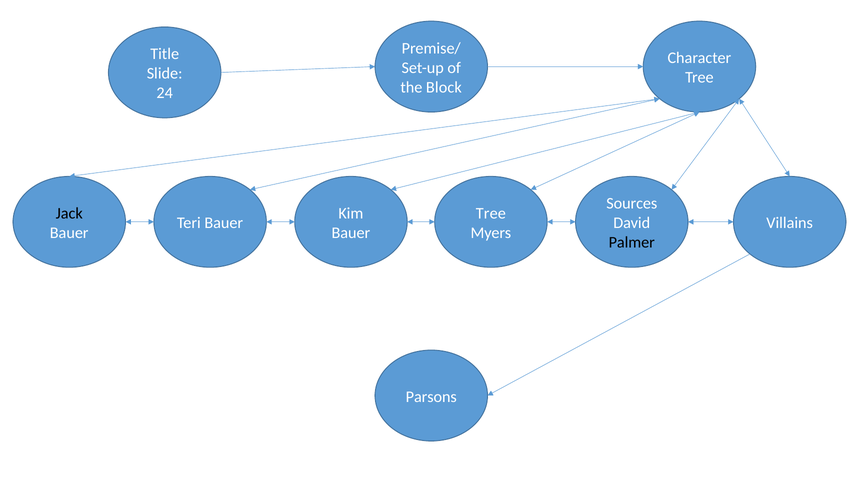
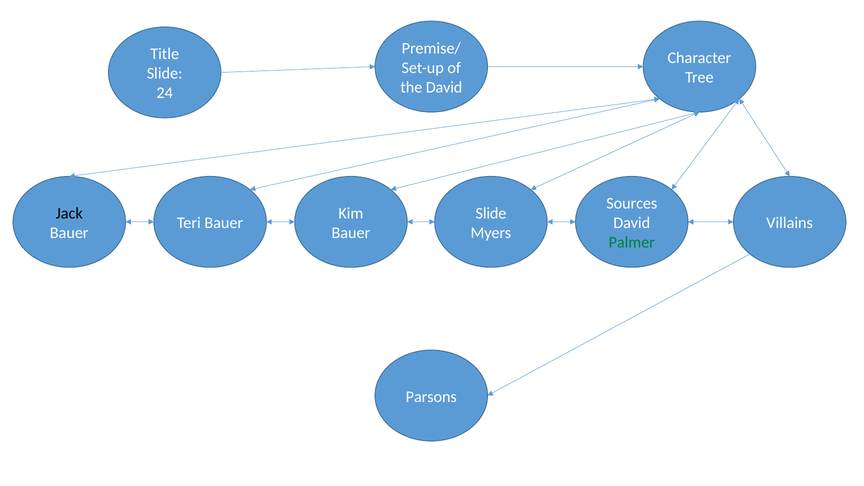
the Block: Block -> David
Tree at (491, 213): Tree -> Slide
Palmer colour: black -> green
